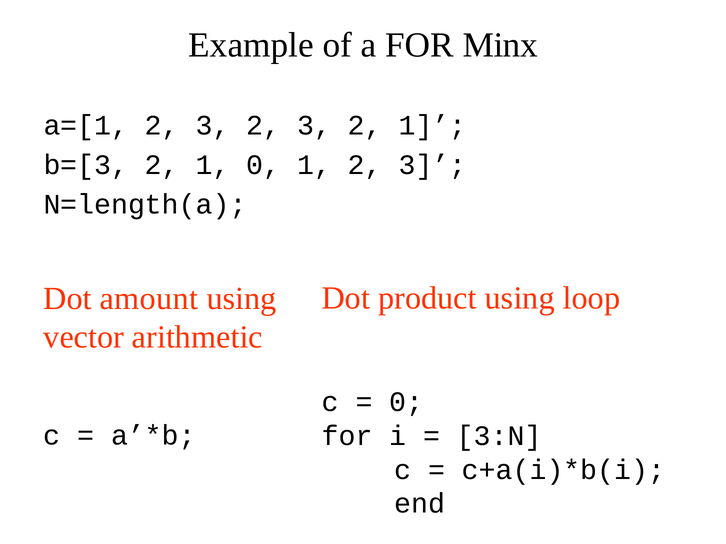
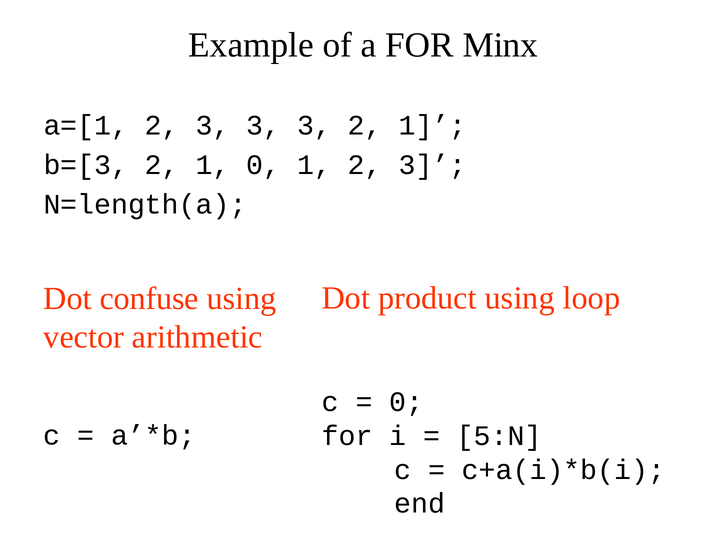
a=[1 2 3 2: 2 -> 3
amount: amount -> confuse
3:N: 3:N -> 5:N
